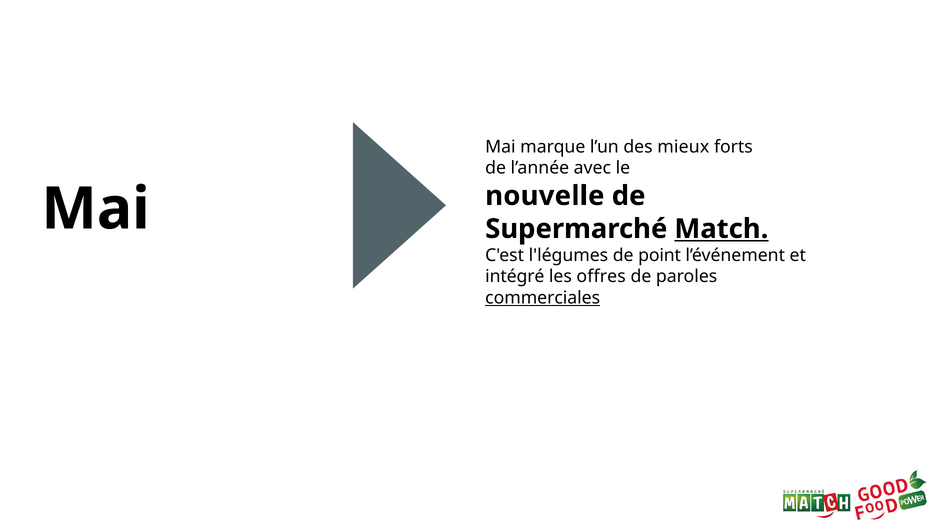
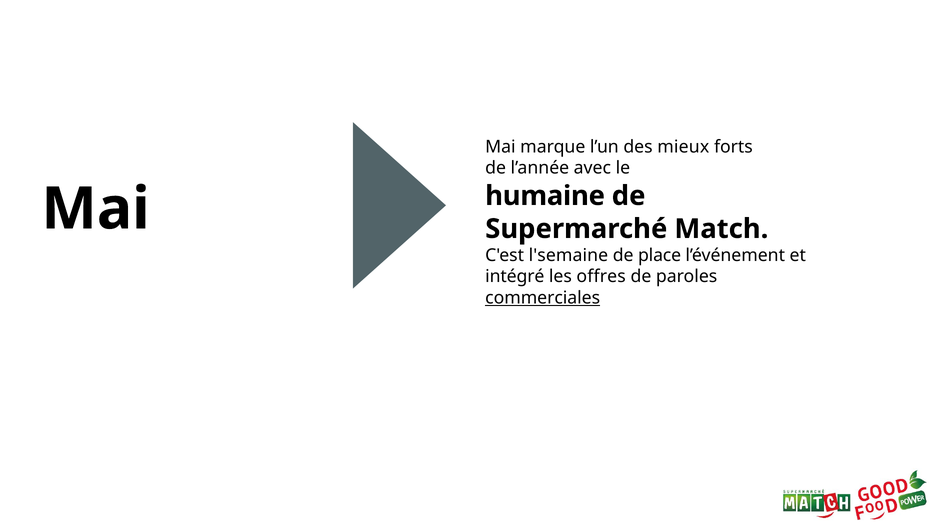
nouvelle: nouvelle -> humaine
Match underline: present -> none
l'légumes: l'légumes -> l'semaine
point: point -> place
